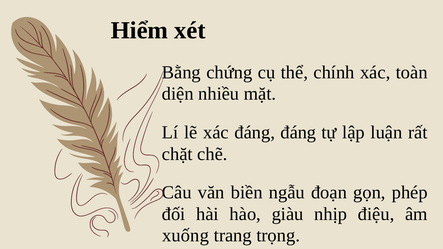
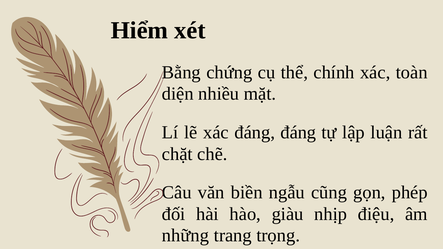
đoạn: đoạn -> cũng
xuống: xuống -> những
